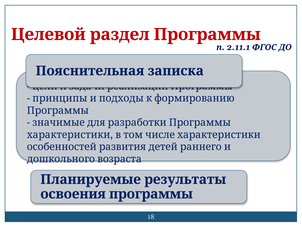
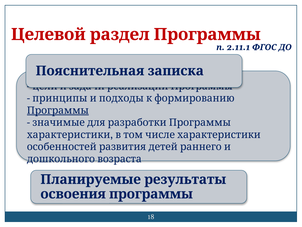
Программы at (58, 110) underline: none -> present
